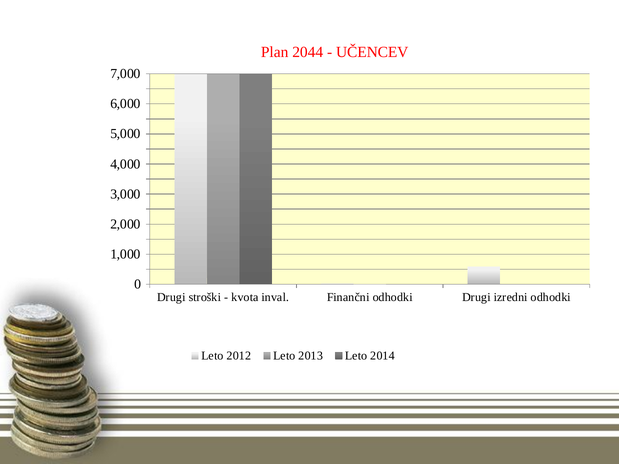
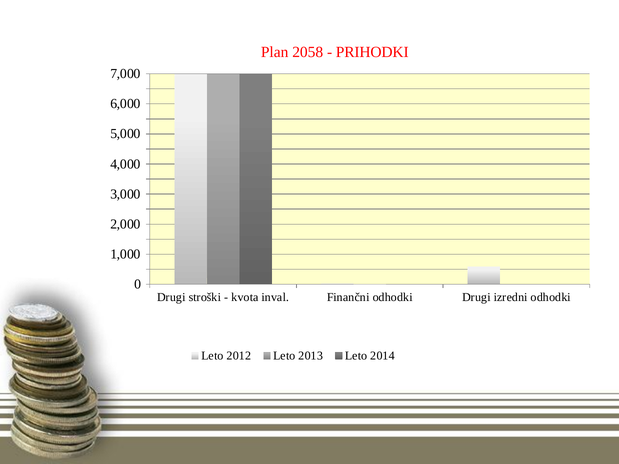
2044: 2044 -> 2058
UČENCEV: UČENCEV -> PRIHODKI
